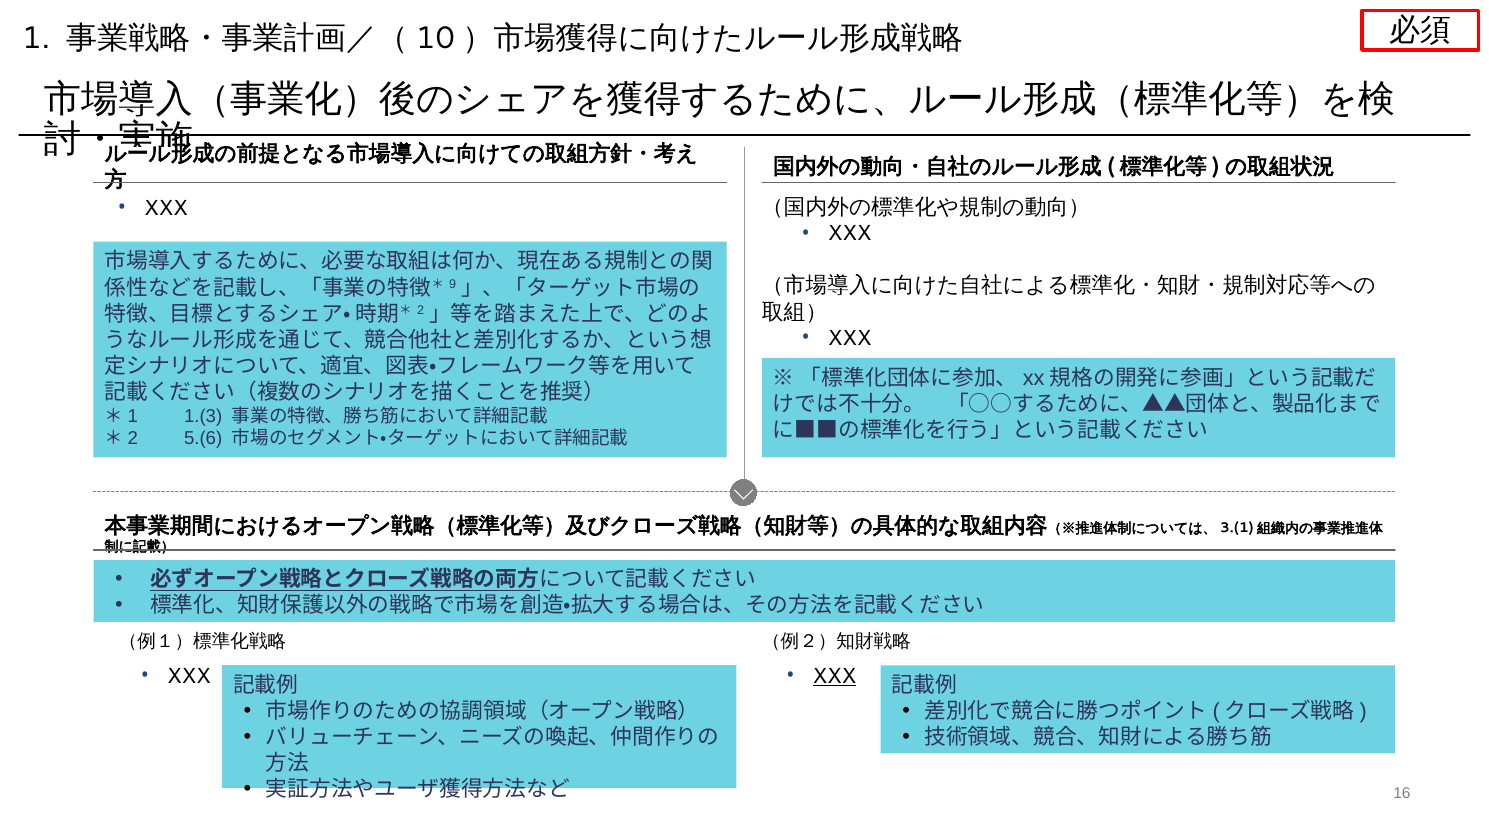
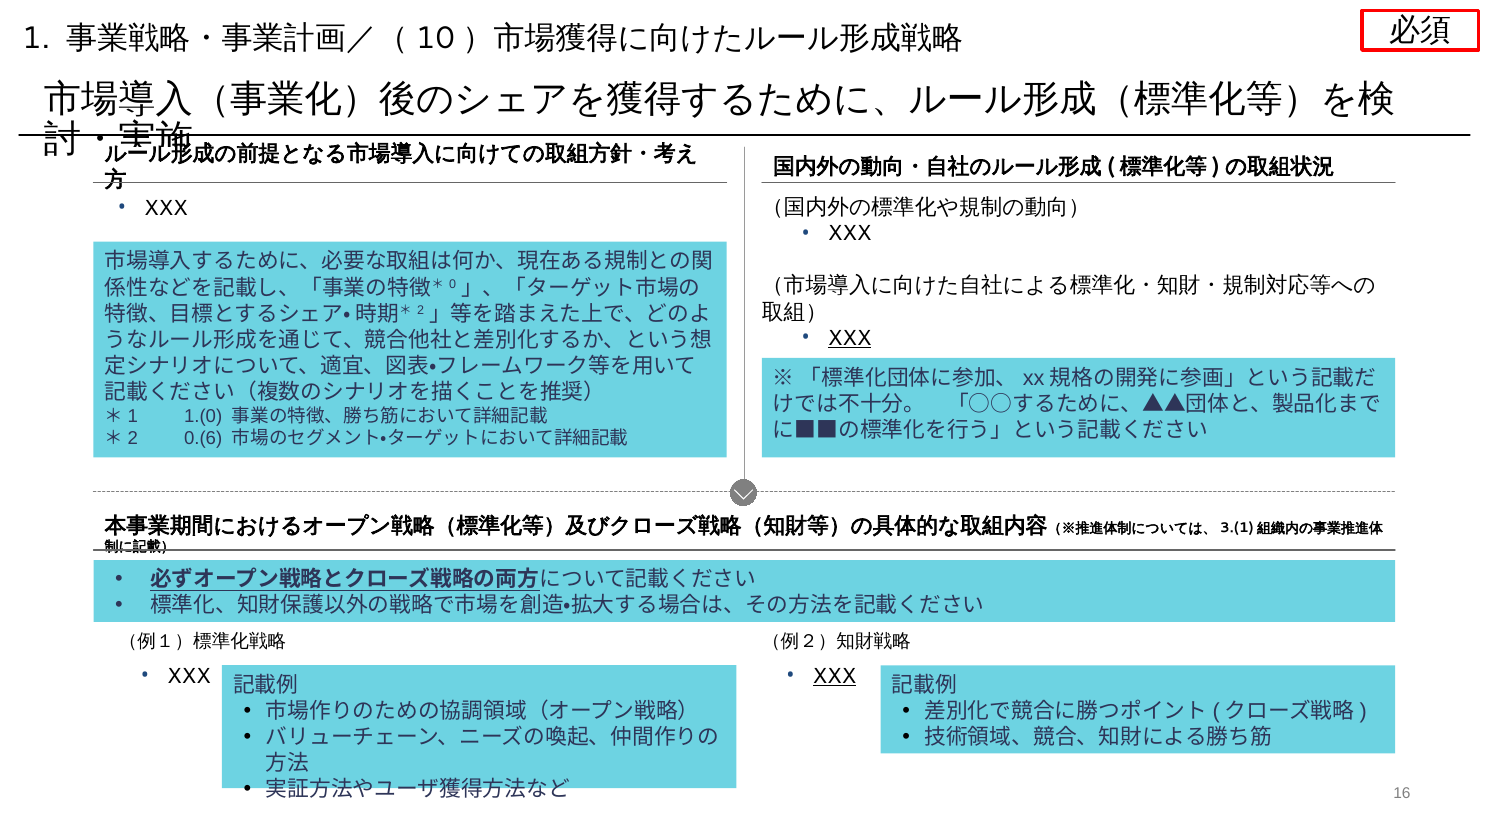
9: 9 -> 0
XXX at (850, 338) underline: none -> present
1.(3: 1.(3 -> 1.(0
5.(6: 5.(6 -> 0.(6
